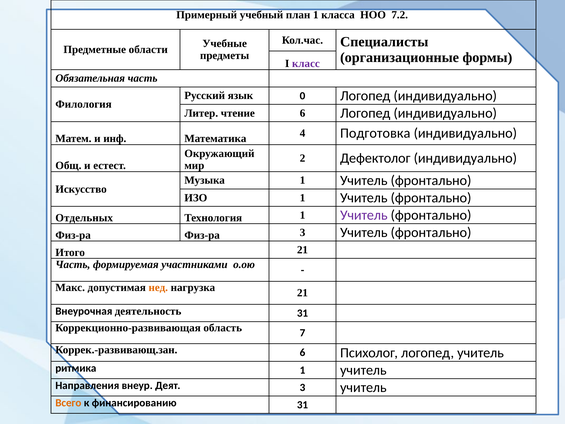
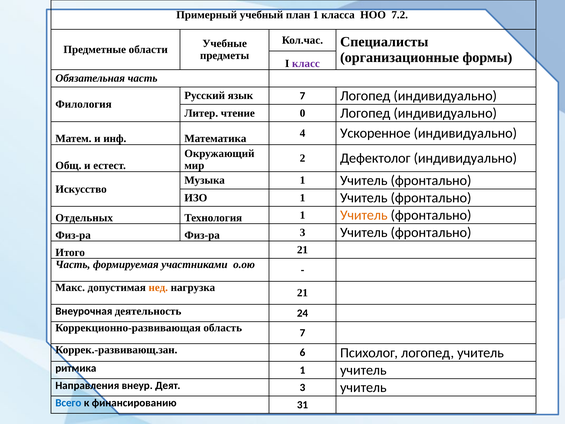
язык 0: 0 -> 7
чтение 6: 6 -> 0
Подготовка: Подготовка -> Ускоренное
Учитель at (364, 215) colour: purple -> orange
деятельность 31: 31 -> 24
Всего colour: orange -> blue
